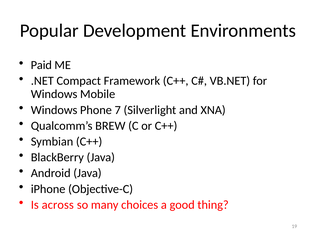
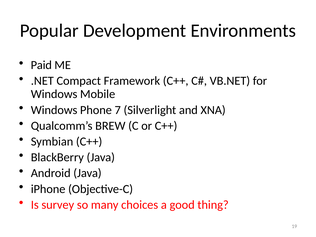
across: across -> survey
